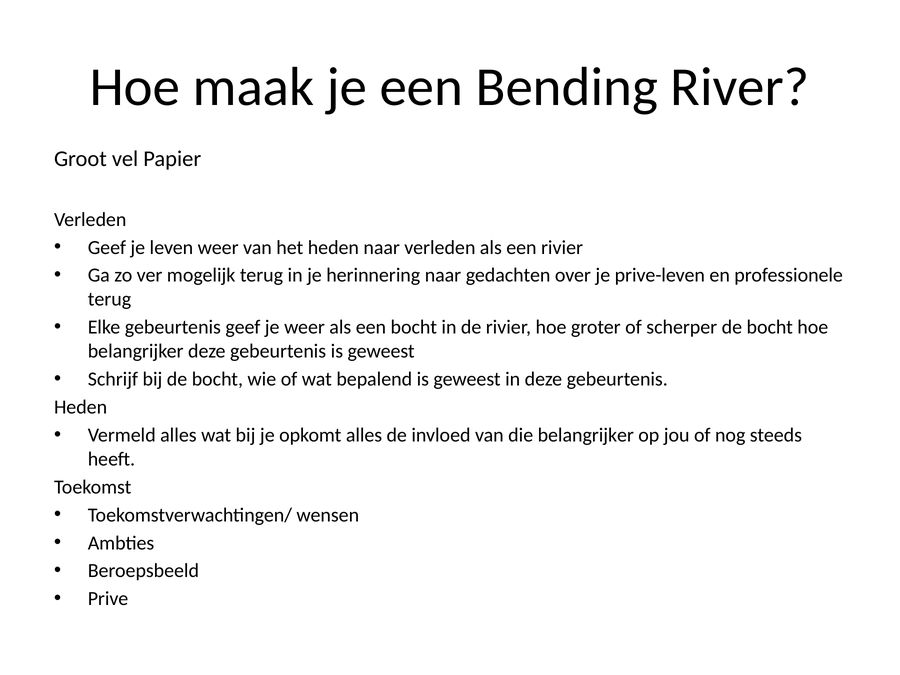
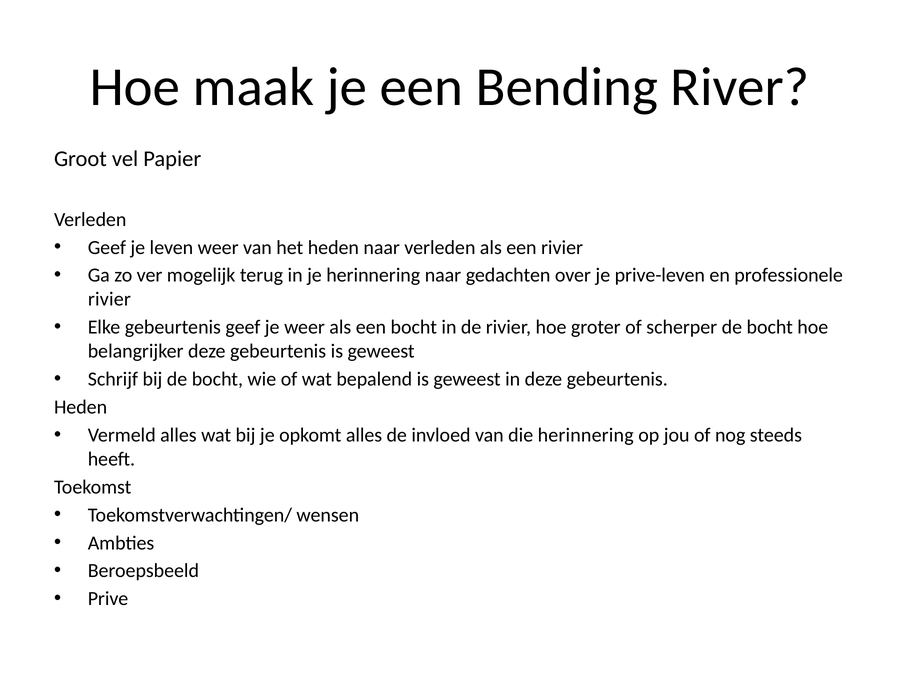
terug at (109, 299): terug -> rivier
die belangrijker: belangrijker -> herinnering
